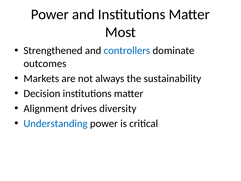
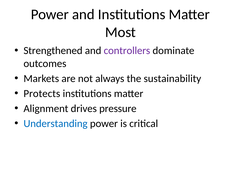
controllers colour: blue -> purple
Decision: Decision -> Protects
diversity: diversity -> pressure
